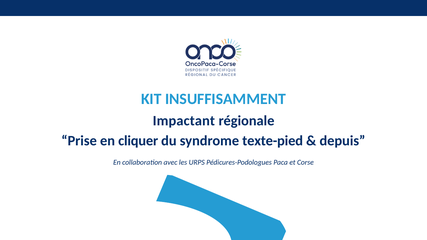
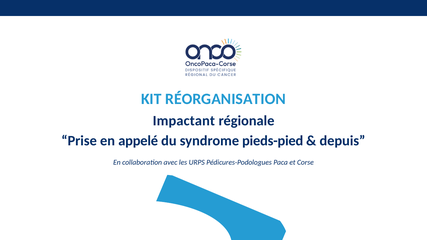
INSUFFISAMMENT: INSUFFISAMMENT -> RÉORGANISATION
cliquer: cliquer -> appelé
texte-pied: texte-pied -> pieds-pied
